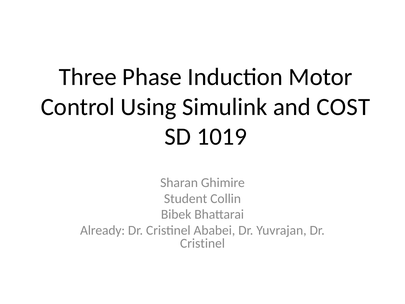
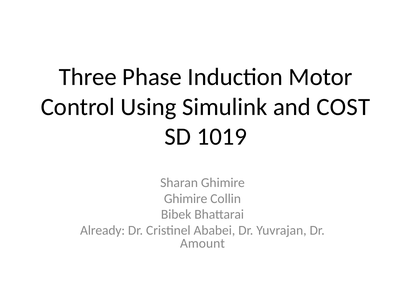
Student at (186, 198): Student -> Ghimire
Cristinel at (203, 243): Cristinel -> Amount
